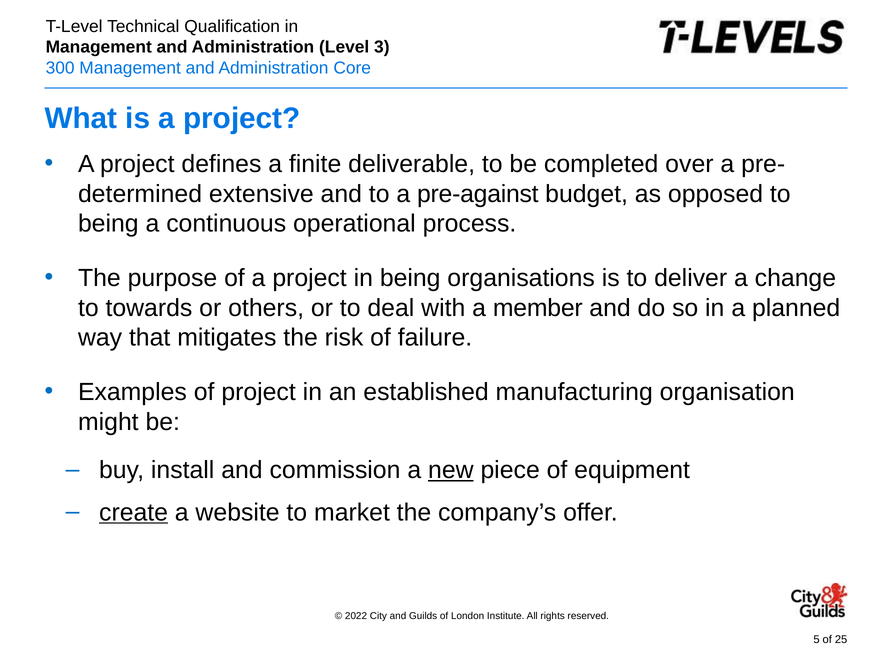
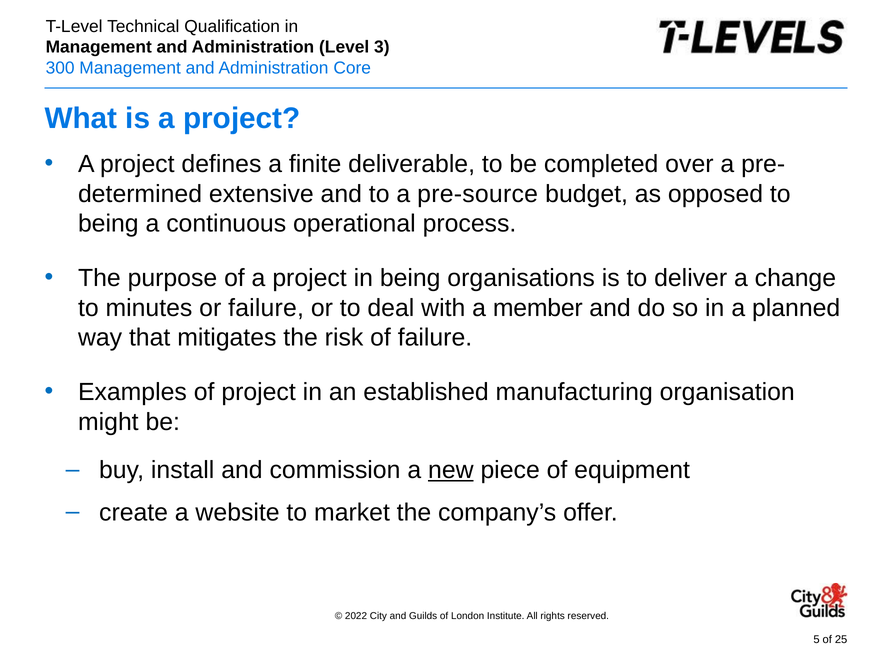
pre-against: pre-against -> pre-source
towards: towards -> minutes
or others: others -> failure
create underline: present -> none
